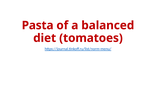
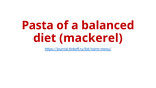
tomatoes: tomatoes -> mackerel
